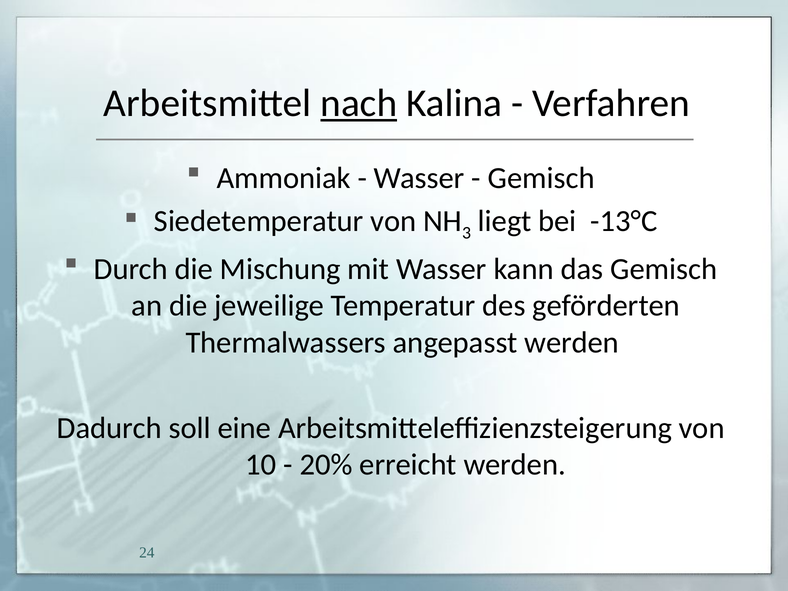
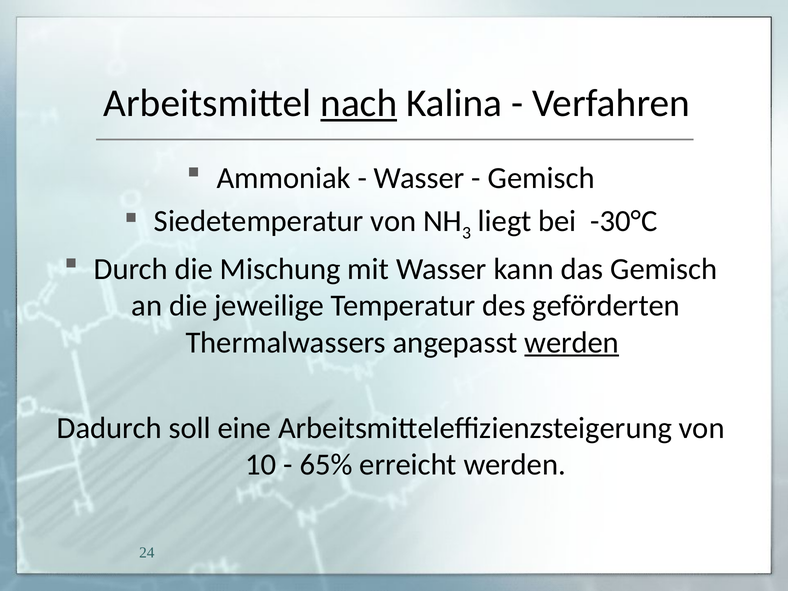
-13°C: -13°C -> -30°C
werden at (572, 342) underline: none -> present
20%: 20% -> 65%
